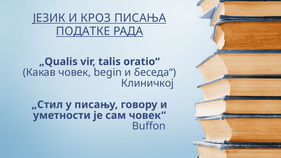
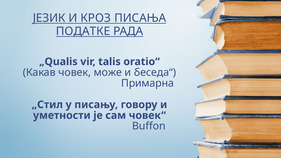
begin: begin -> може
Клиничкој: Клиничкој -> Примарна
